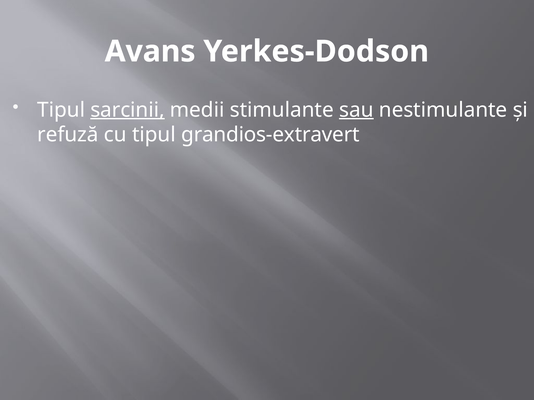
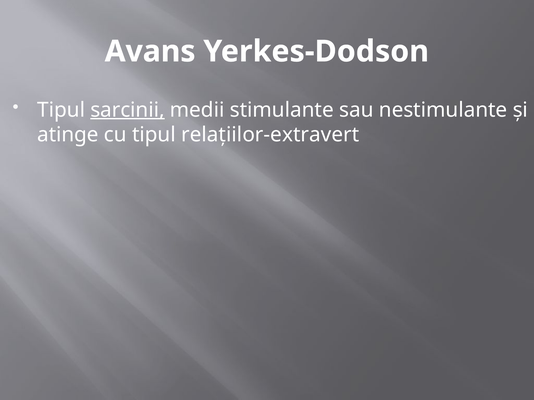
sau underline: present -> none
refuză: refuză -> atinge
grandios-extravert: grandios-extravert -> relaţiilor-extravert
